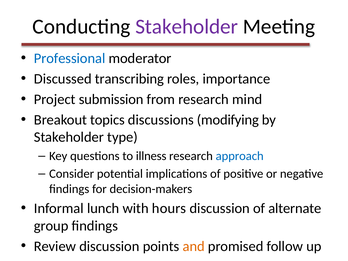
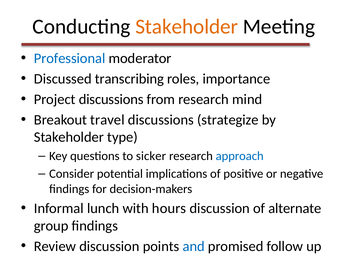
Stakeholder at (187, 27) colour: purple -> orange
Project submission: submission -> discussions
topics: topics -> travel
modifying: modifying -> strategize
illness: illness -> sicker
and colour: orange -> blue
